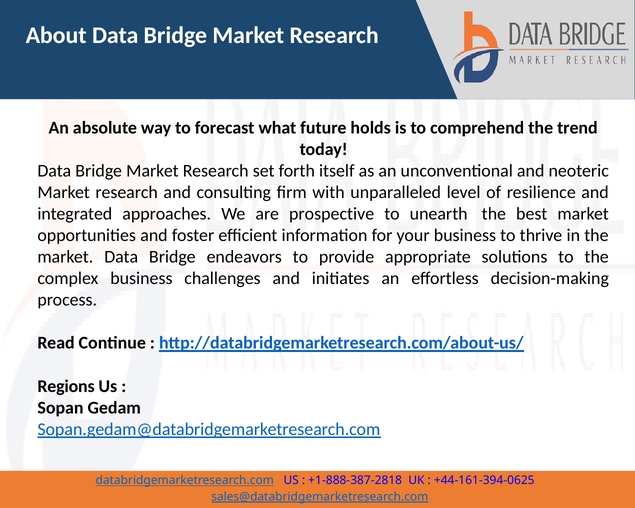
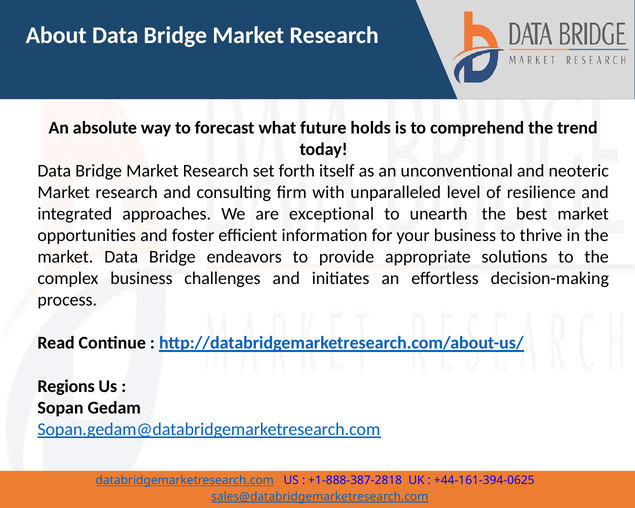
prospective: prospective -> exceptional
